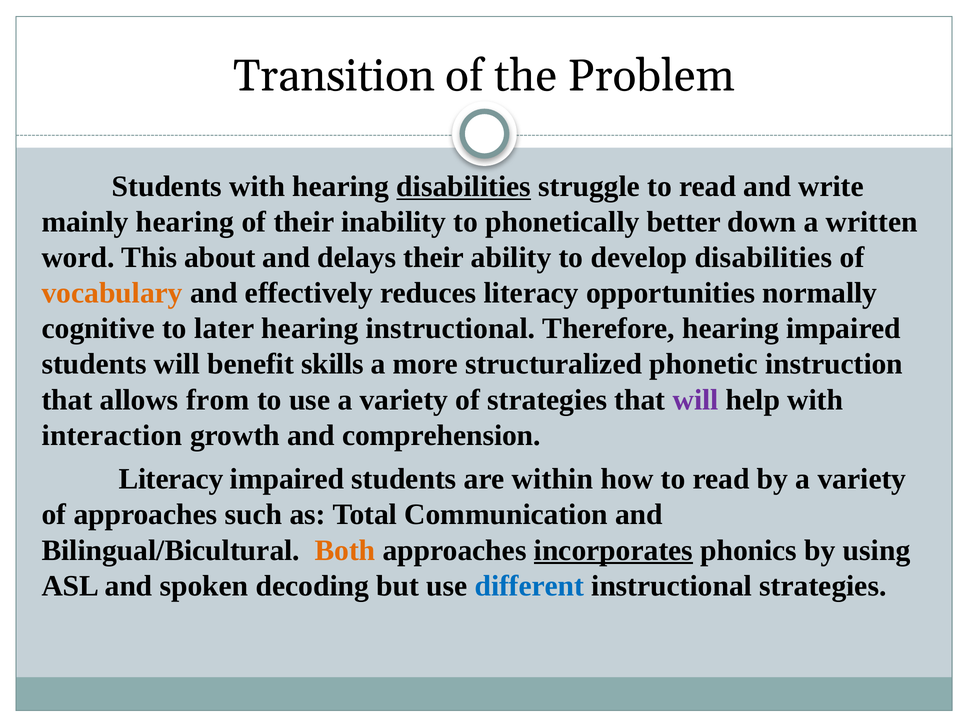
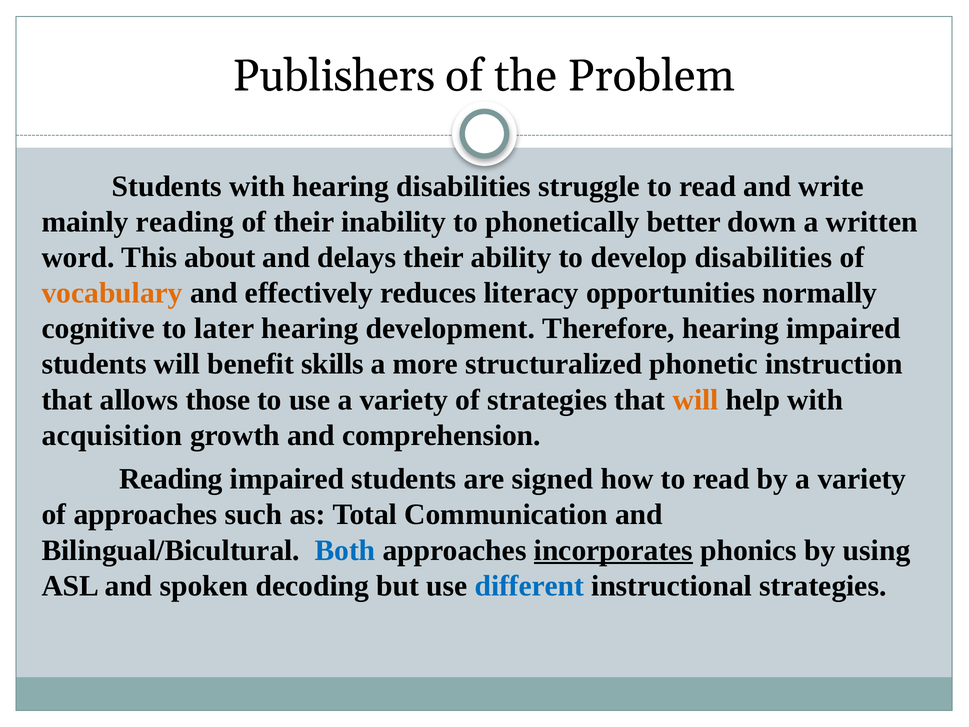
Transition: Transition -> Publishers
disabilities at (464, 187) underline: present -> none
mainly hearing: hearing -> reading
hearing instructional: instructional -> development
from: from -> those
will at (696, 400) colour: purple -> orange
interaction: interaction -> acquisition
Literacy at (171, 479): Literacy -> Reading
within: within -> signed
Both colour: orange -> blue
